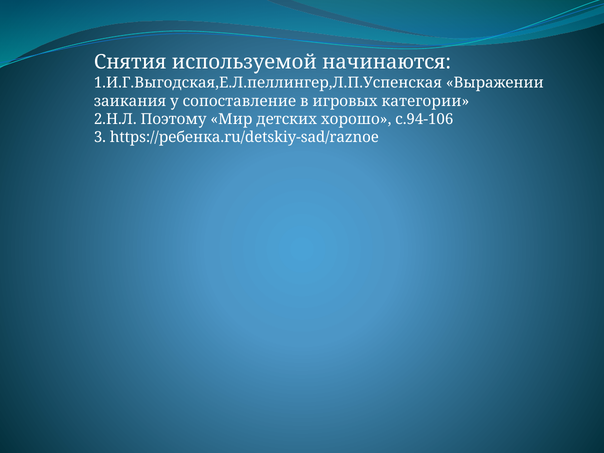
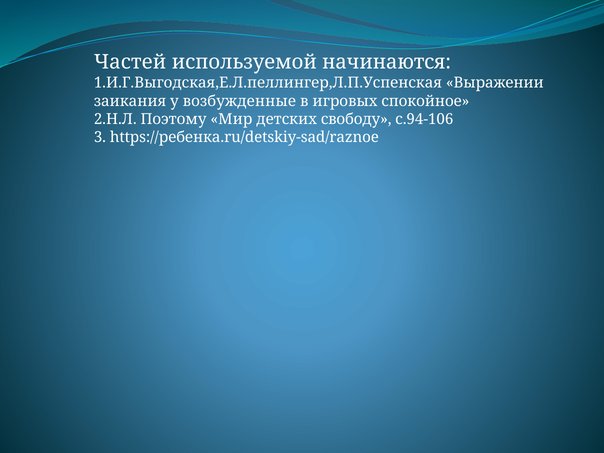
Снятия: Снятия -> Частей
сопоставление: сопоставление -> возбужденные
категории: категории -> спокойное
хорошо: хорошо -> свободу
